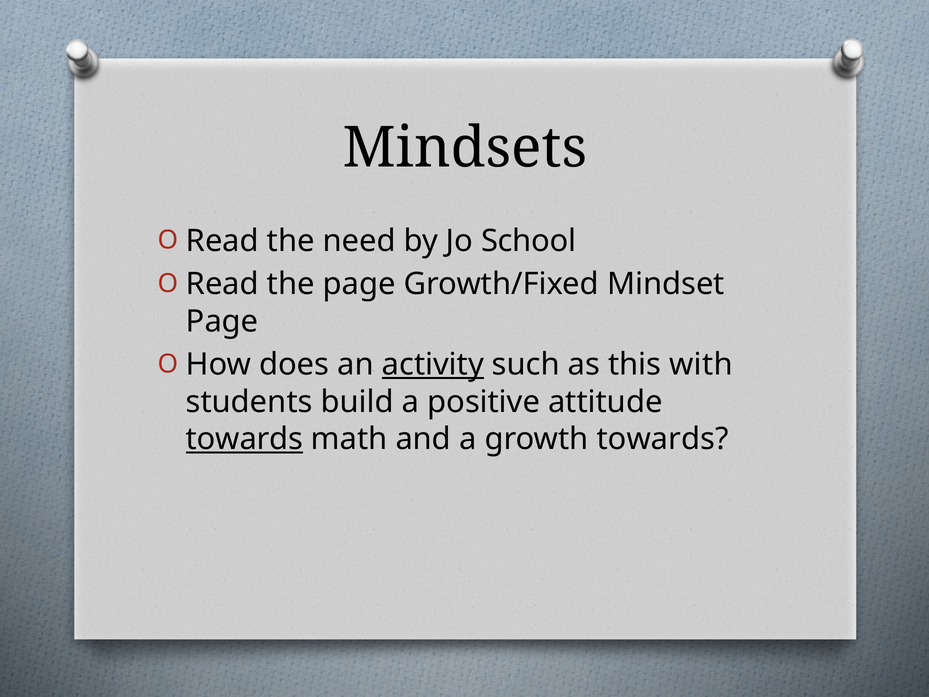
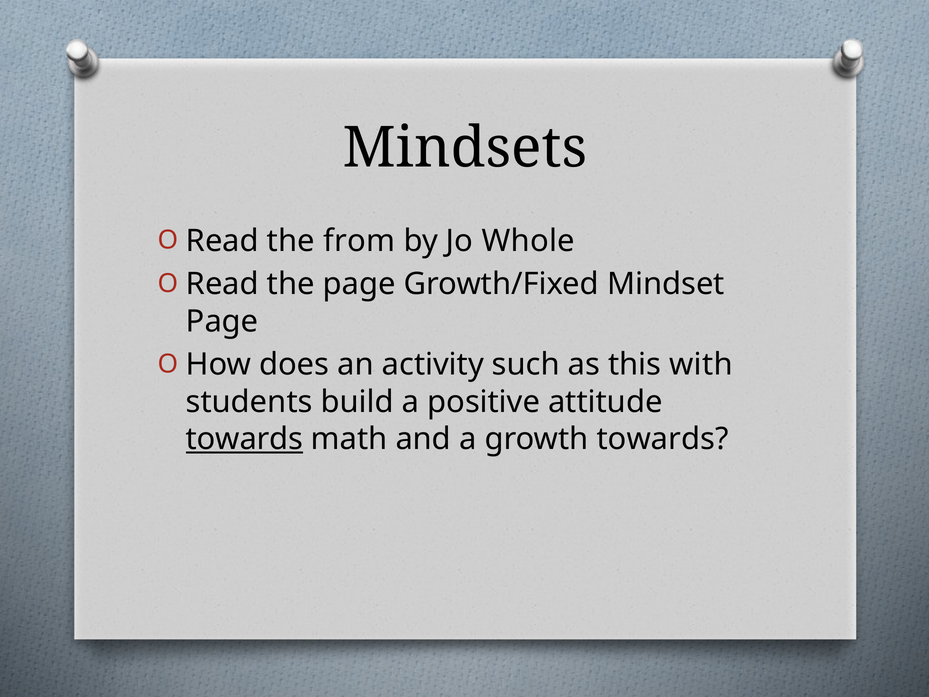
need: need -> from
School: School -> Whole
activity underline: present -> none
